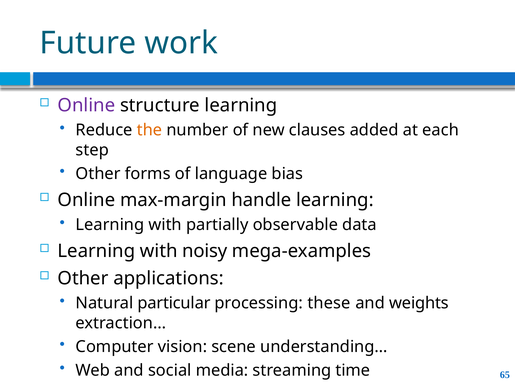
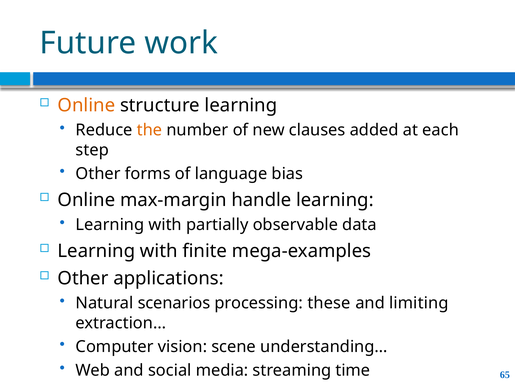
Online at (86, 105) colour: purple -> orange
noisy: noisy -> finite
particular: particular -> scenarios
weights: weights -> limiting
